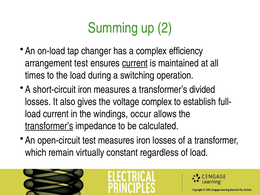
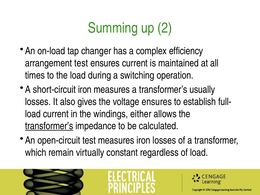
current at (135, 63) underline: present -> none
divided: divided -> usually
voltage complex: complex -> ensures
occur: occur -> either
